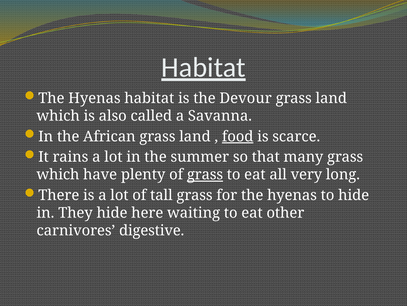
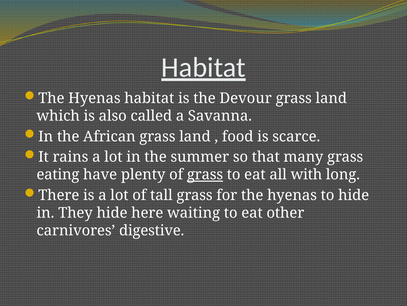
food underline: present -> none
which at (58, 174): which -> eating
very: very -> with
